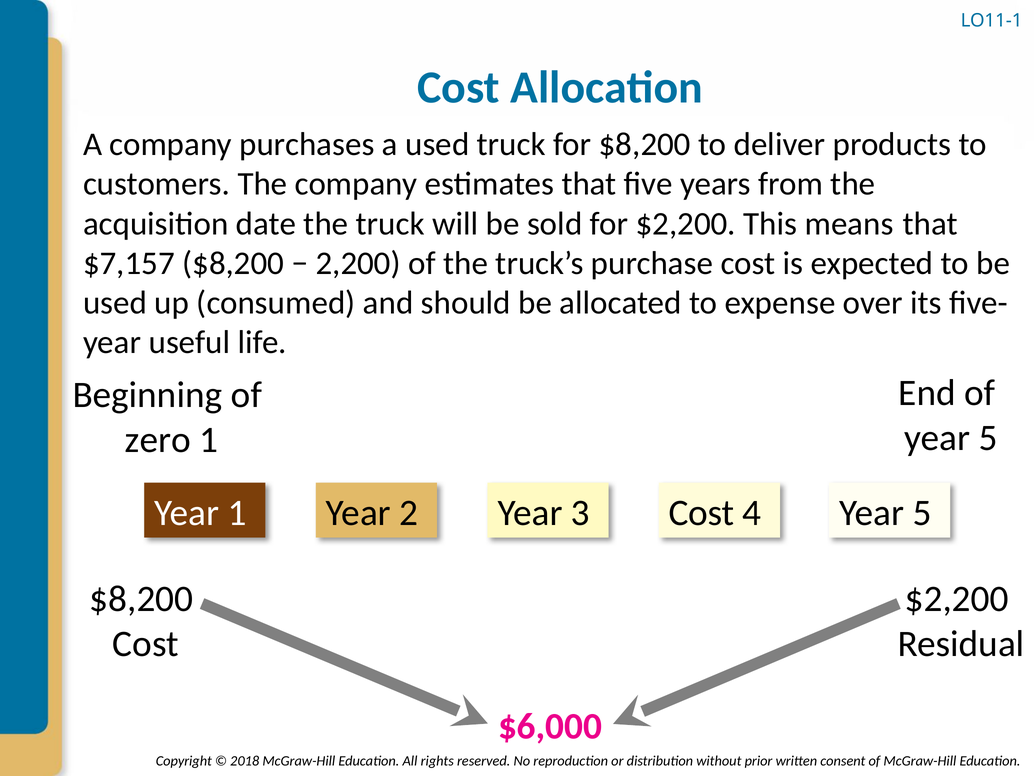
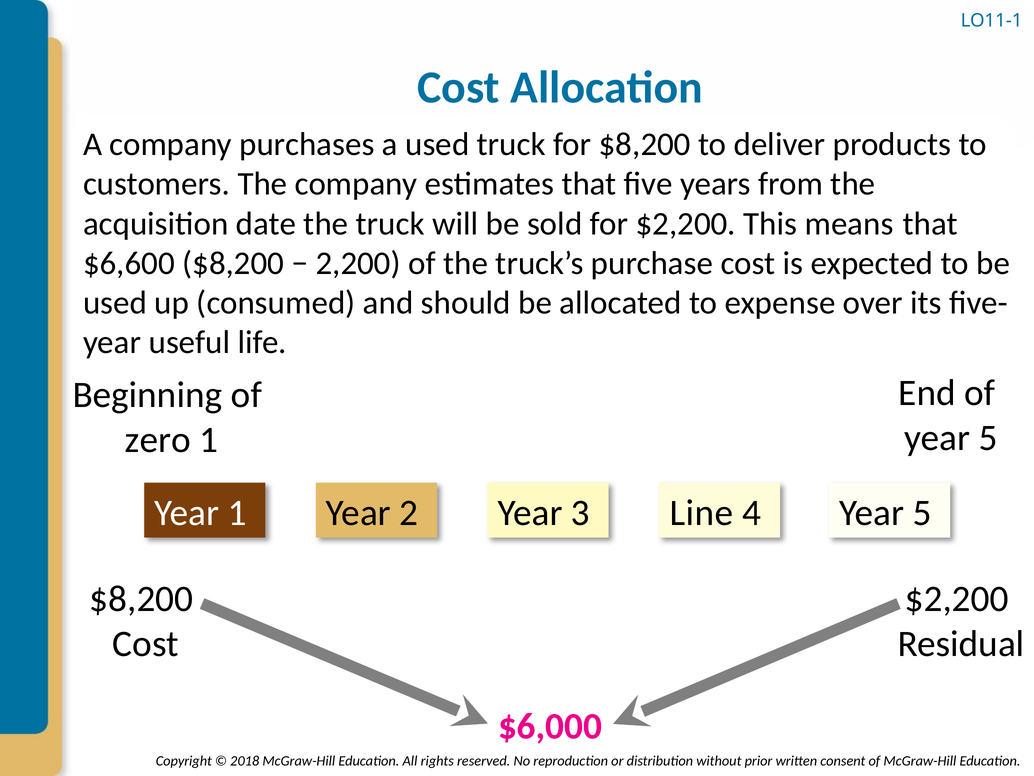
$7,157: $7,157 -> $6,600
3 Cost: Cost -> Line
